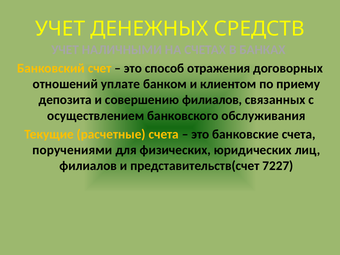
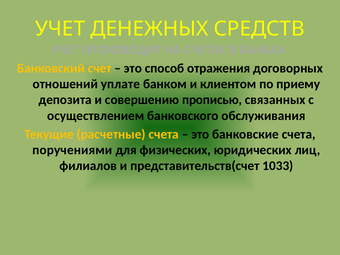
НАЛИЧНЫМИ: НАЛИЧНЫМИ -> ПРОИЗВОДИТ
совершению филиалов: филиалов -> прописью
7227: 7227 -> 1033
